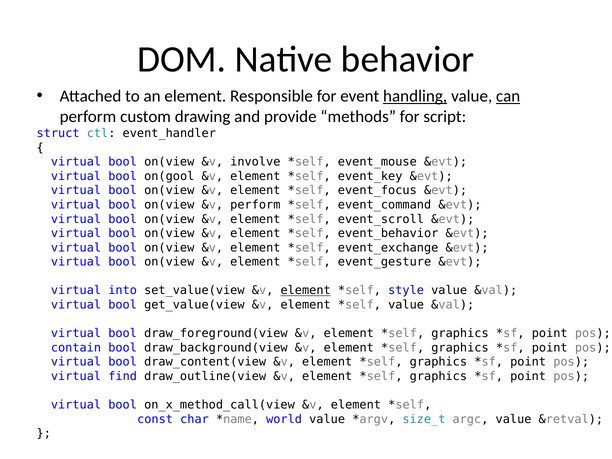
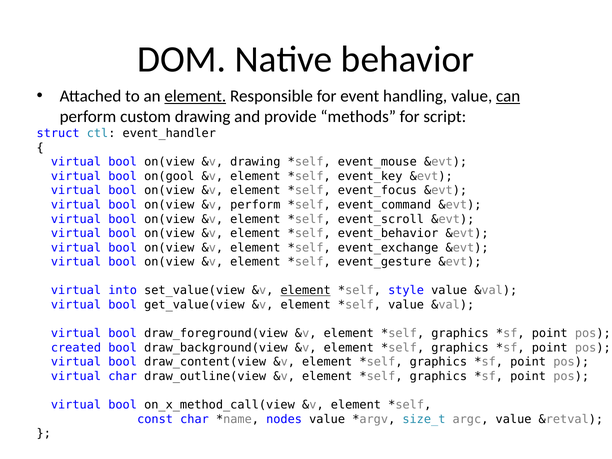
element at (195, 96) underline: none -> present
handling underline: present -> none
&v involve: involve -> drawing
contain: contain -> created
virtual find: find -> char
world: world -> nodes
